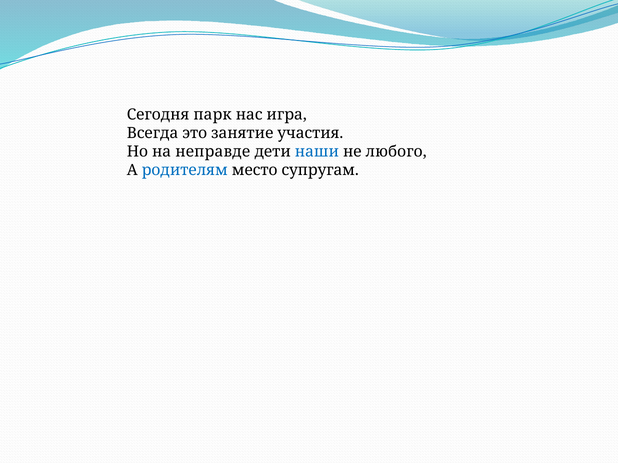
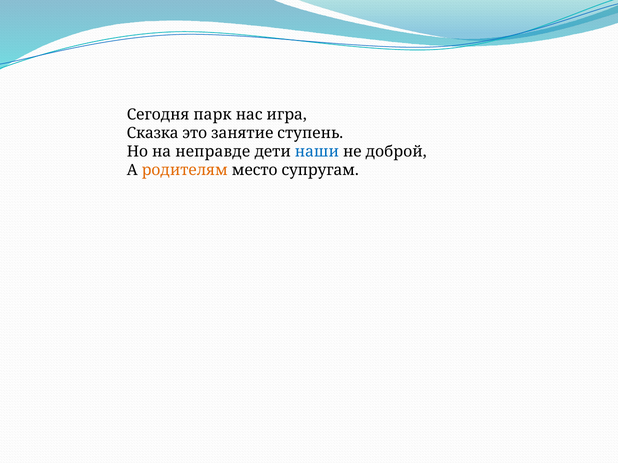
Всегда: Всегда -> Сказка
участия: участия -> ступень
любого: любого -> доброй
родителям colour: blue -> orange
